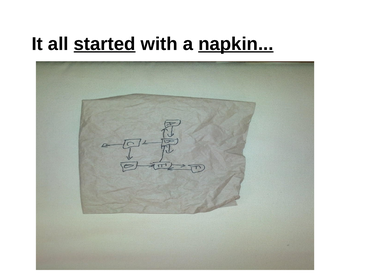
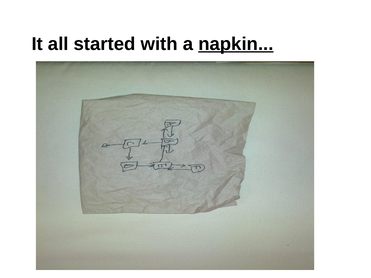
started underline: present -> none
